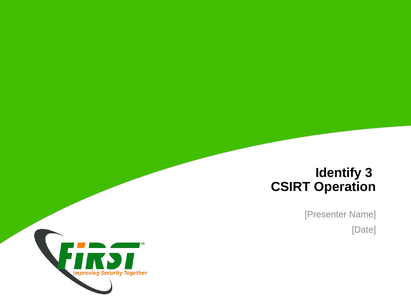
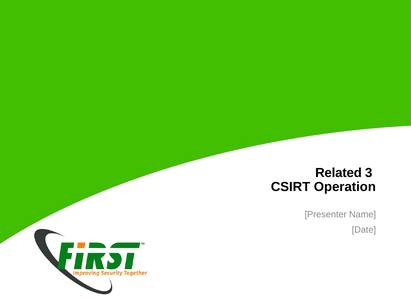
Identify: Identify -> Related
